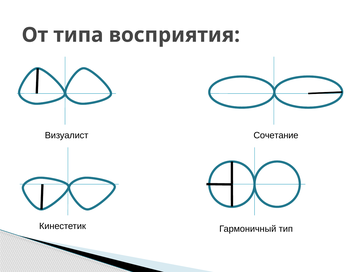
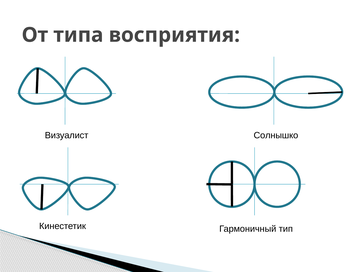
Сочетание: Сочетание -> Солнышко
